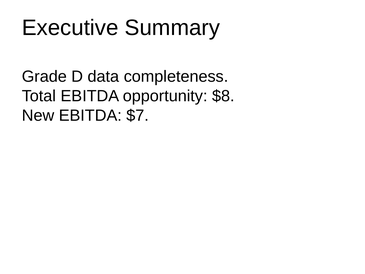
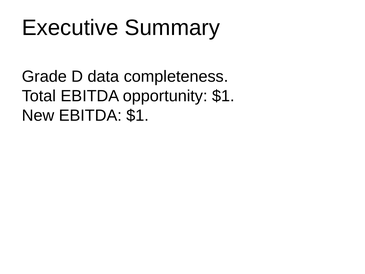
opportunity $8: $8 -> $1
EBITDA $7: $7 -> $1
